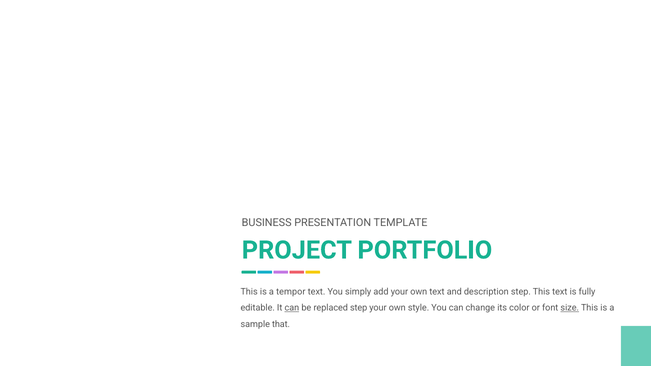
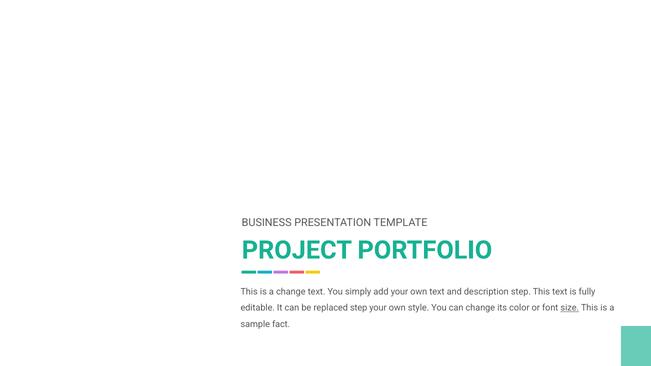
a tempor: tempor -> change
can at (292, 308) underline: present -> none
that: that -> fact
